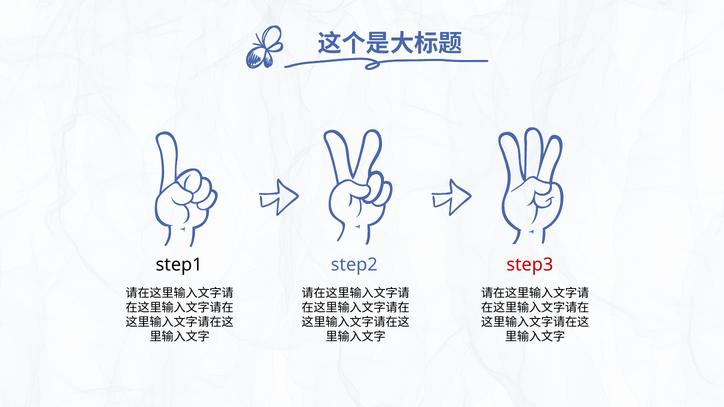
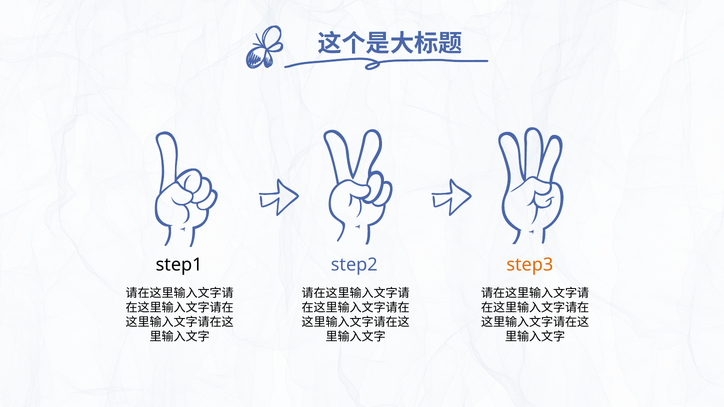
step3 colour: red -> orange
